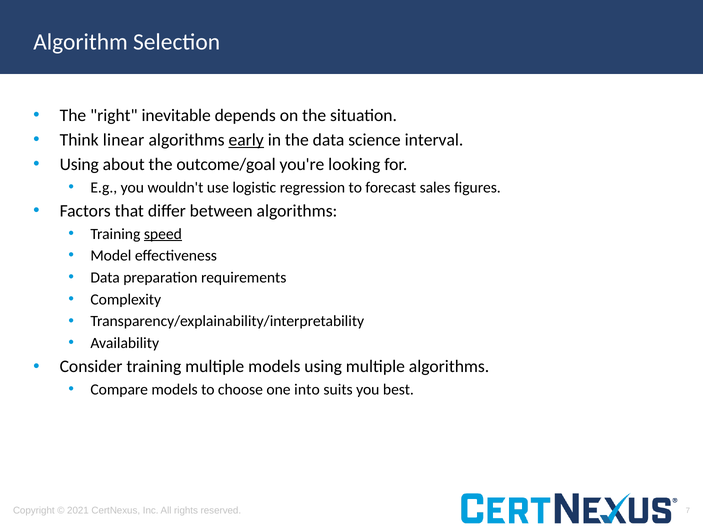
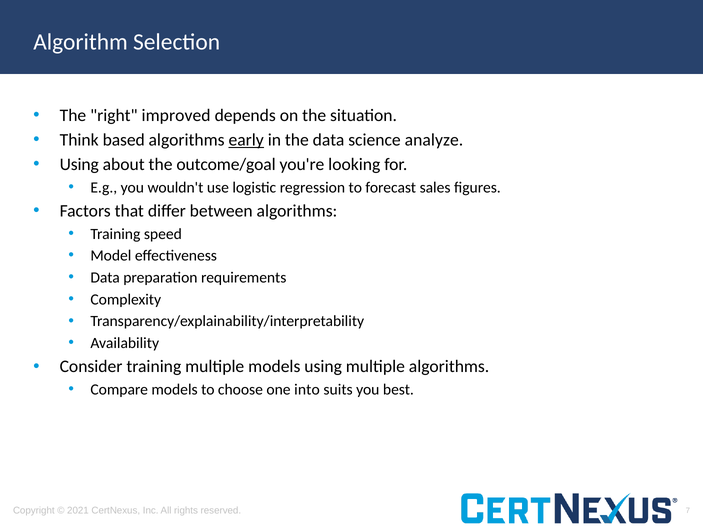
inevitable: inevitable -> improved
linear: linear -> based
interval: interval -> analyze
speed underline: present -> none
